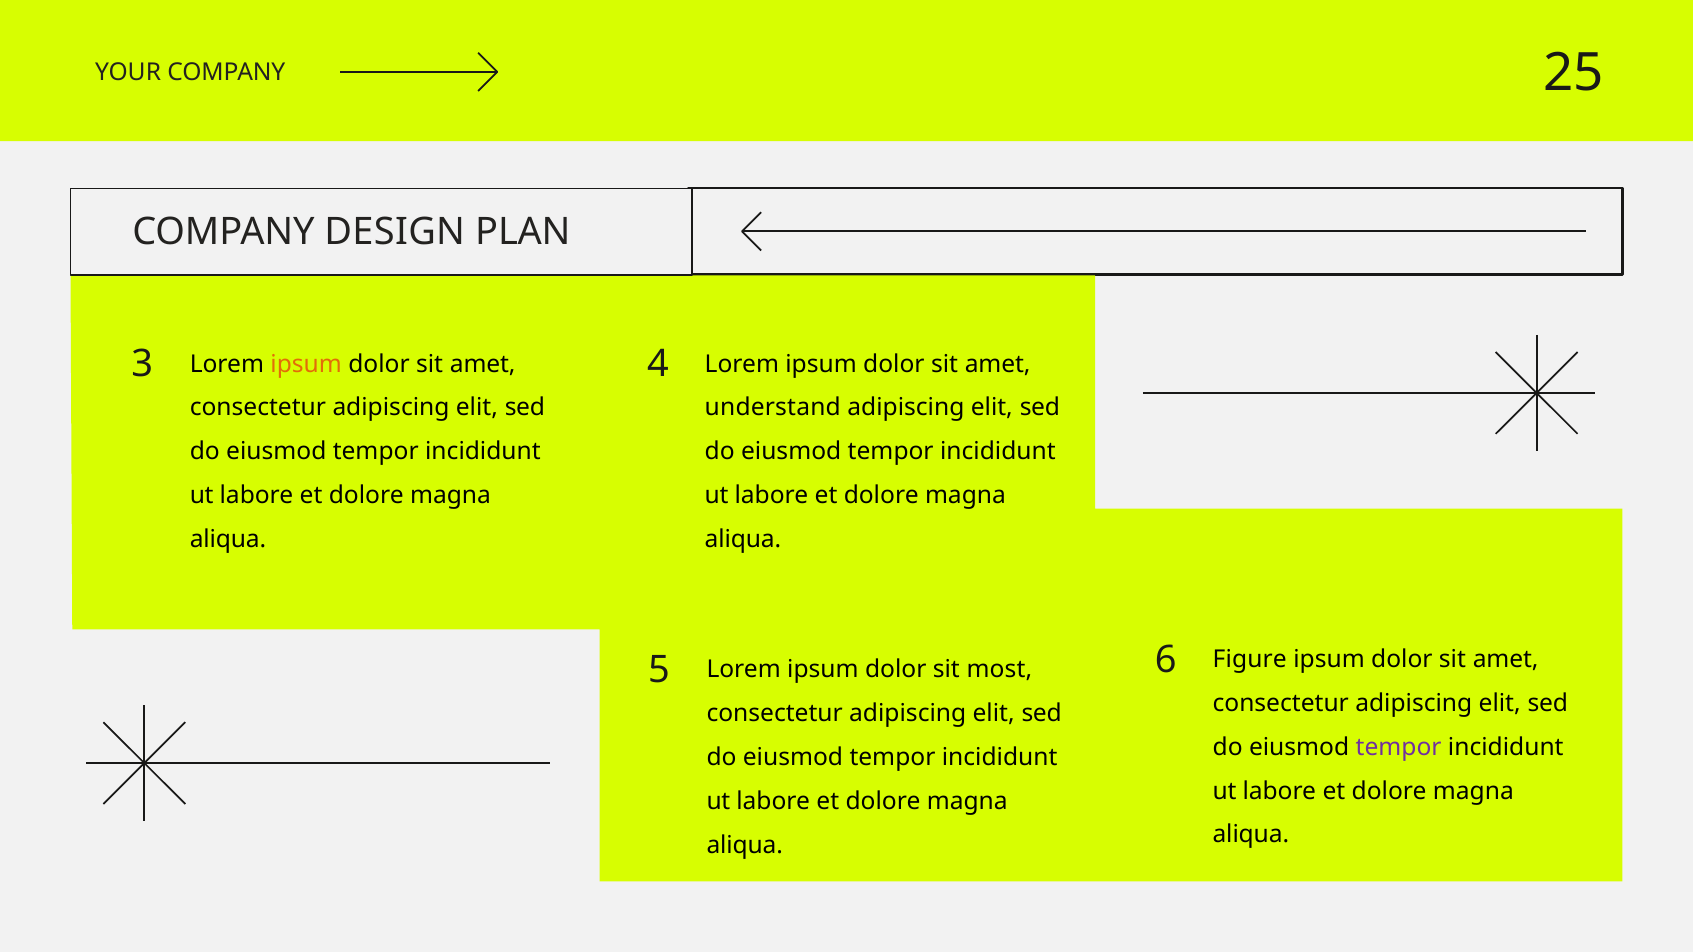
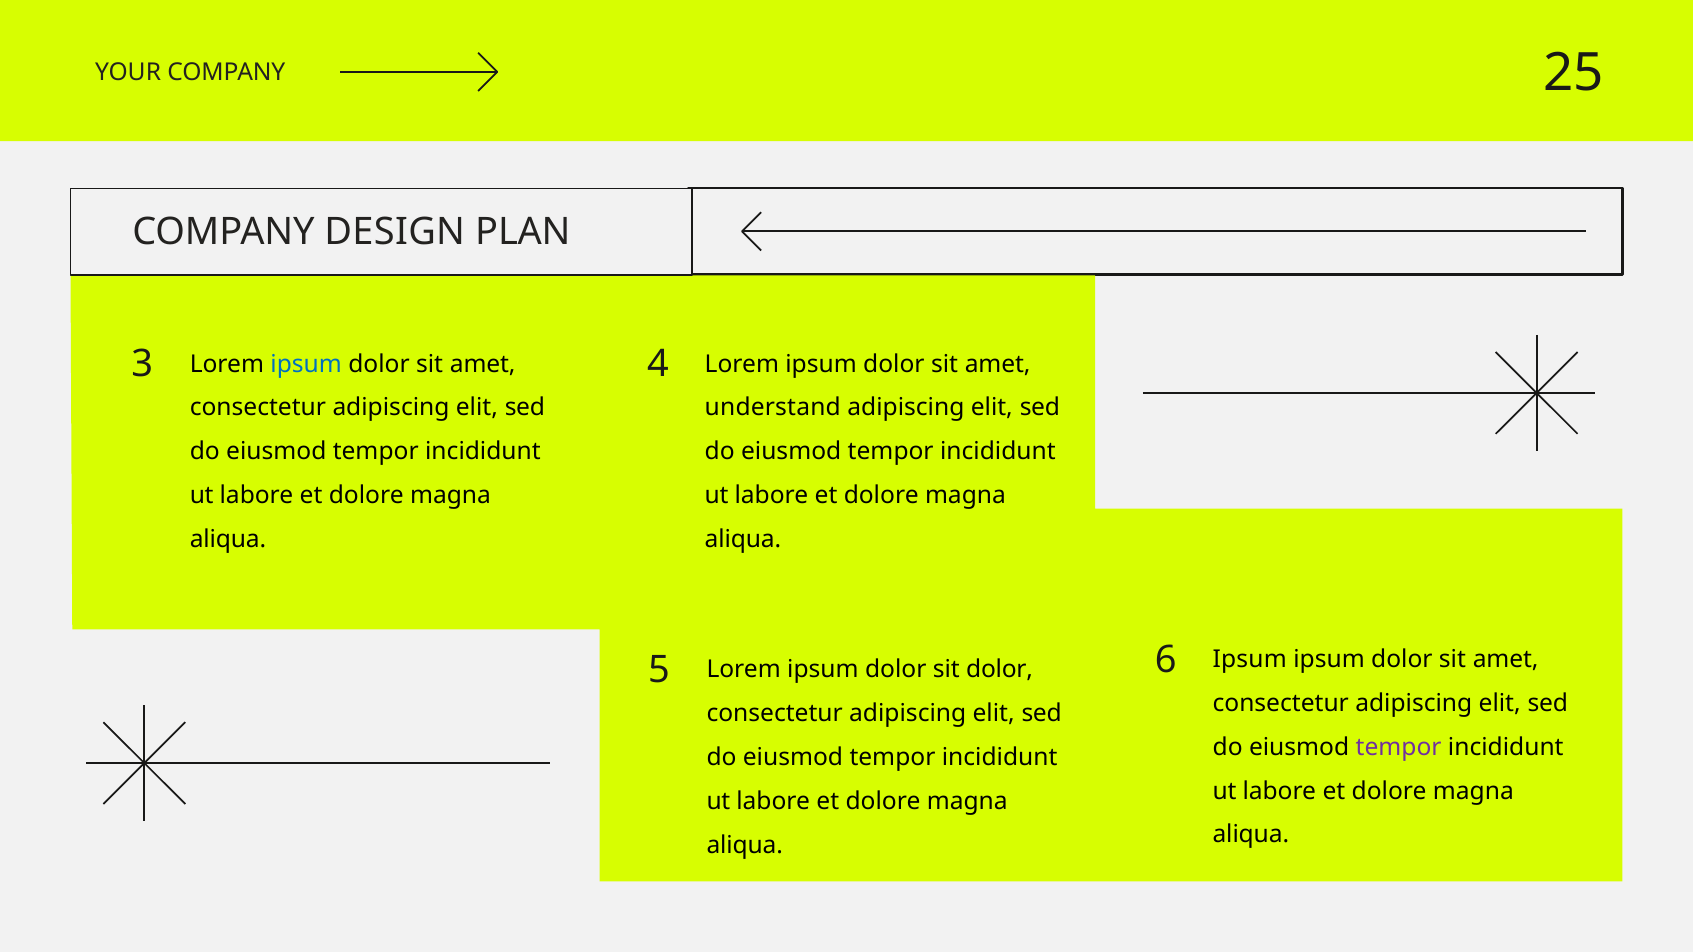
ipsum at (306, 364) colour: orange -> blue
5 Figure: Figure -> Ipsum
sit most: most -> dolor
